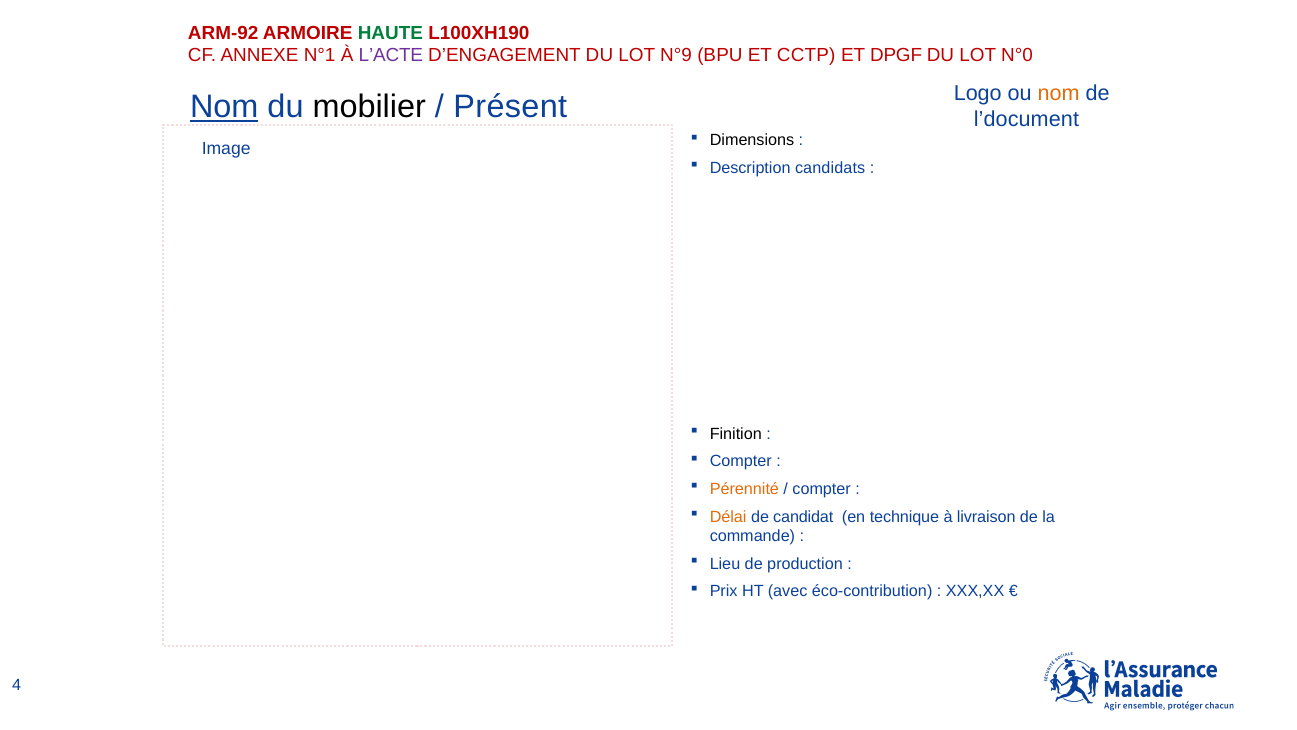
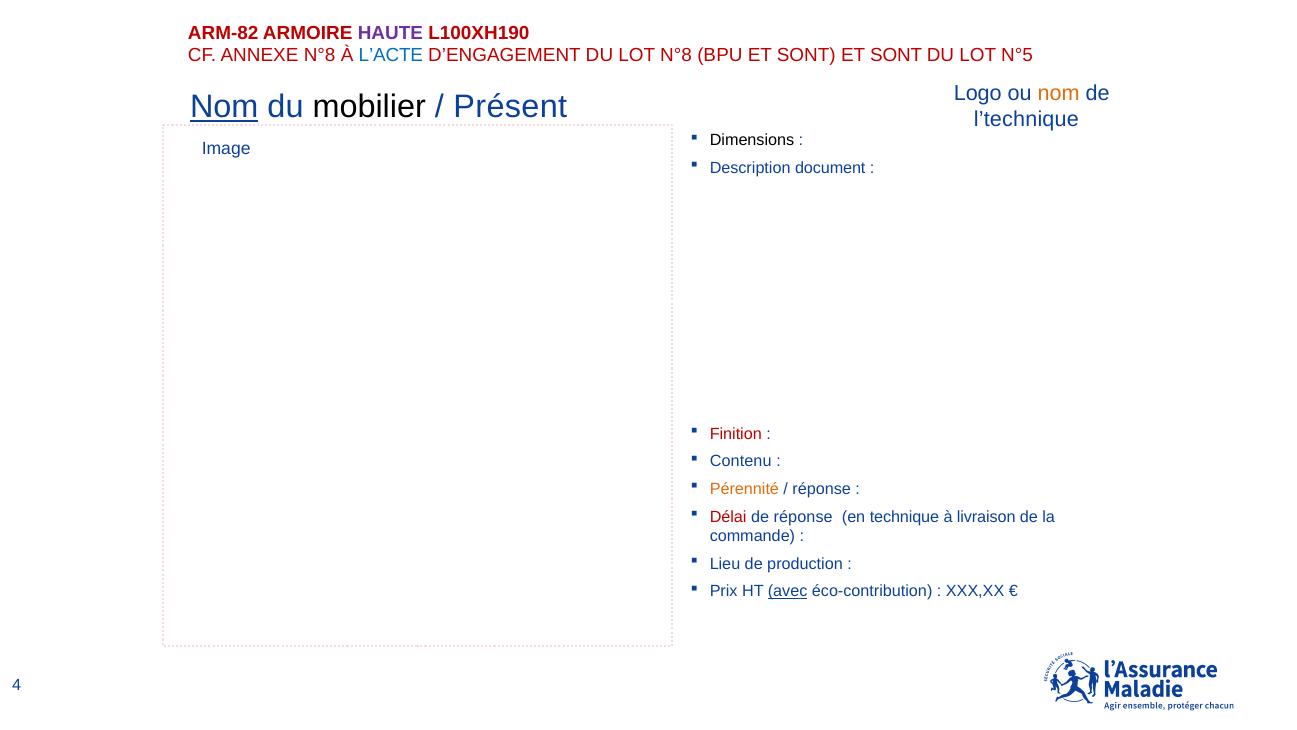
ARM-92: ARM-92 -> ARM-82
HAUTE colour: green -> purple
ANNEXE N°1: N°1 -> N°8
L’ACTE colour: purple -> blue
LOT N°9: N°9 -> N°8
BPU ET CCTP: CCTP -> SONT
DPGF at (896, 56): DPGF -> SONT
N°0: N°0 -> N°5
l’document: l’document -> l’technique
candidats: candidats -> document
Finition colour: black -> red
Compter at (741, 461): Compter -> Contenu
compter at (822, 489): compter -> réponse
Délai colour: orange -> red
de candidat: candidat -> réponse
avec underline: none -> present
